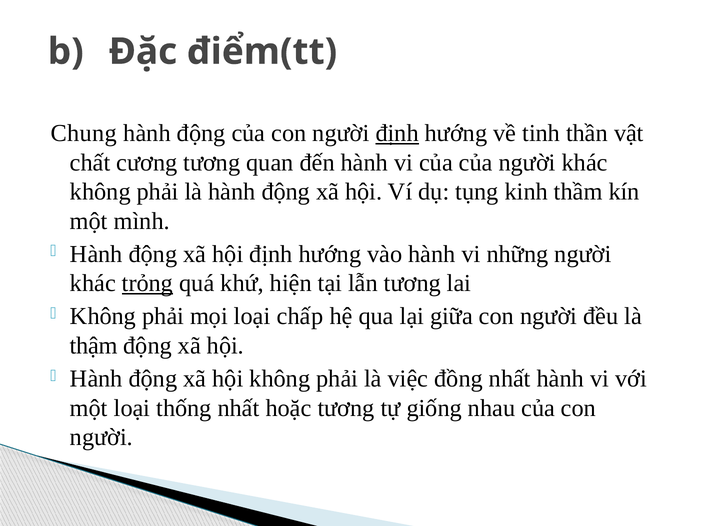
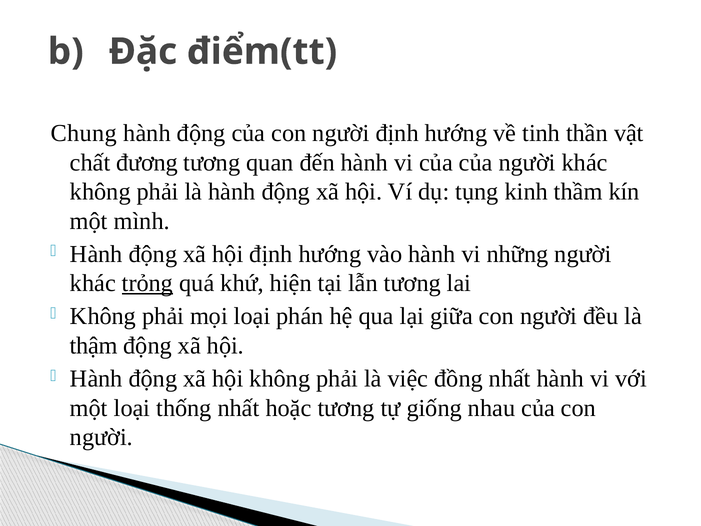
định at (397, 133) underline: present -> none
cương: cương -> đương
chấp: chấp -> phán
